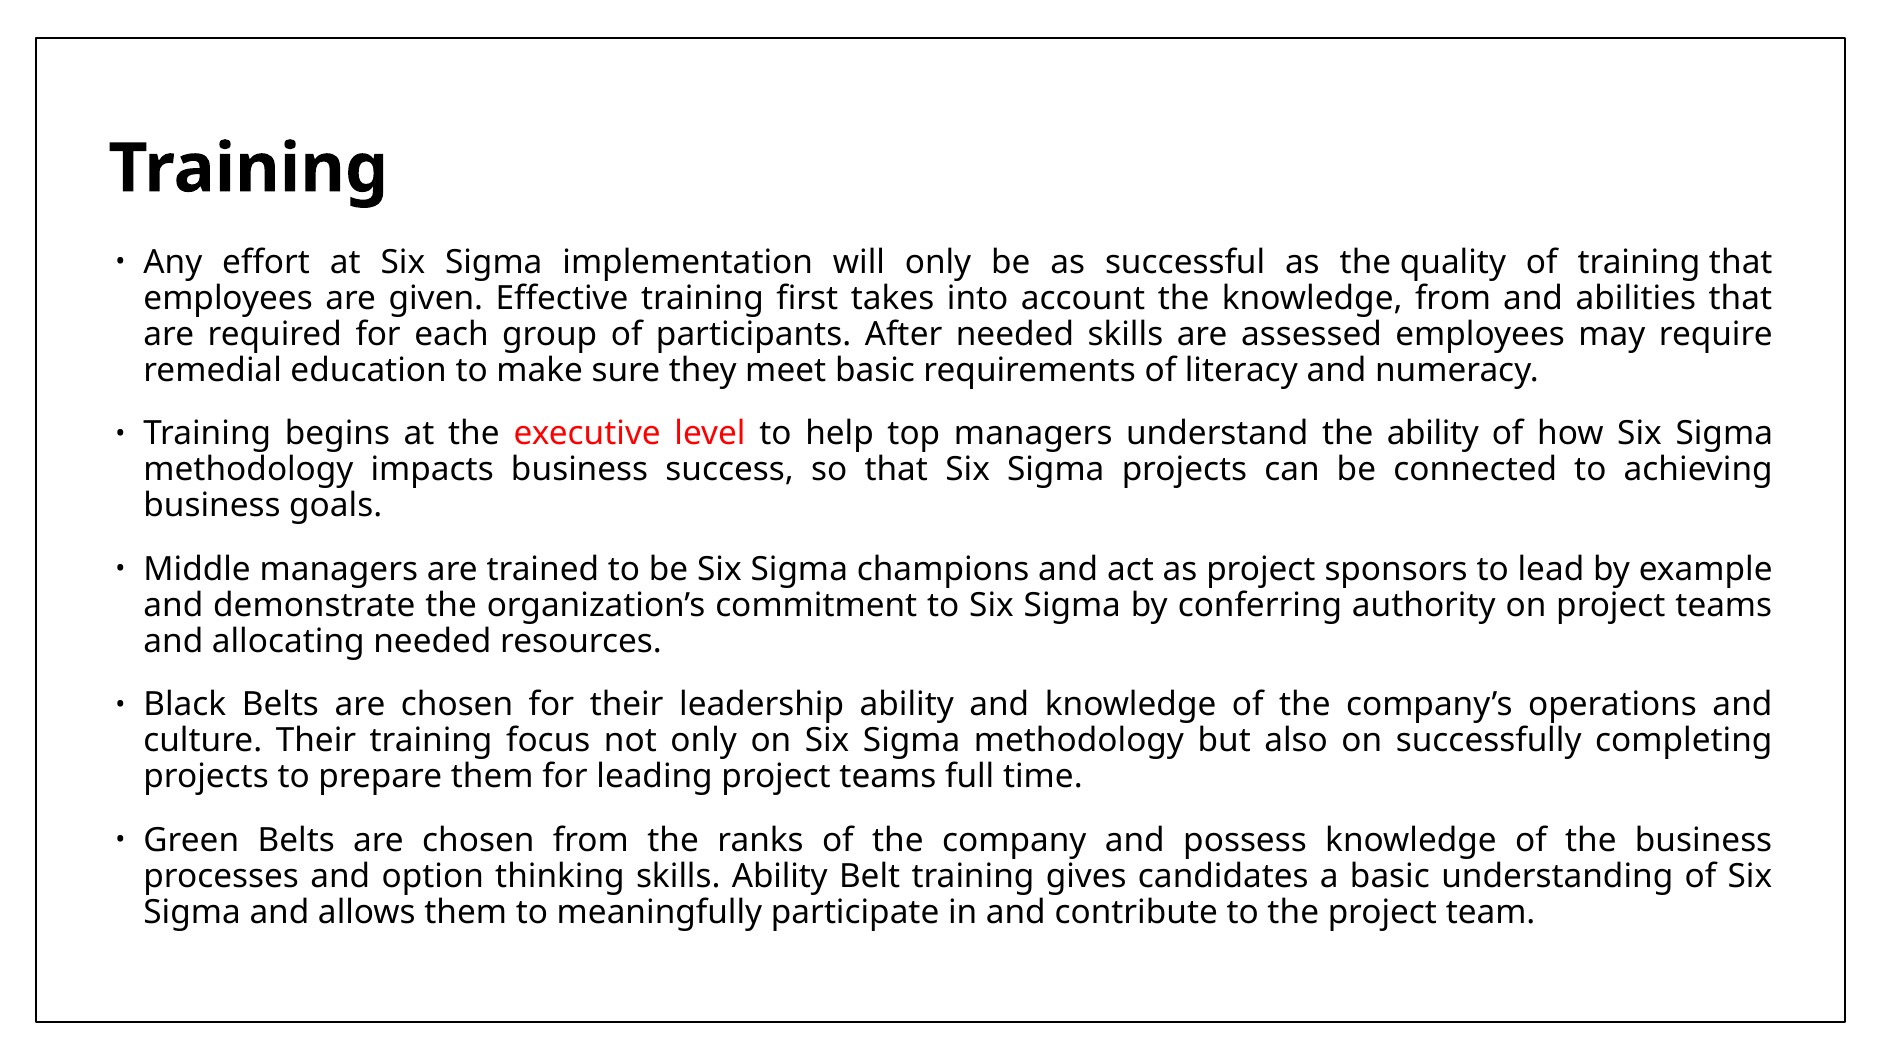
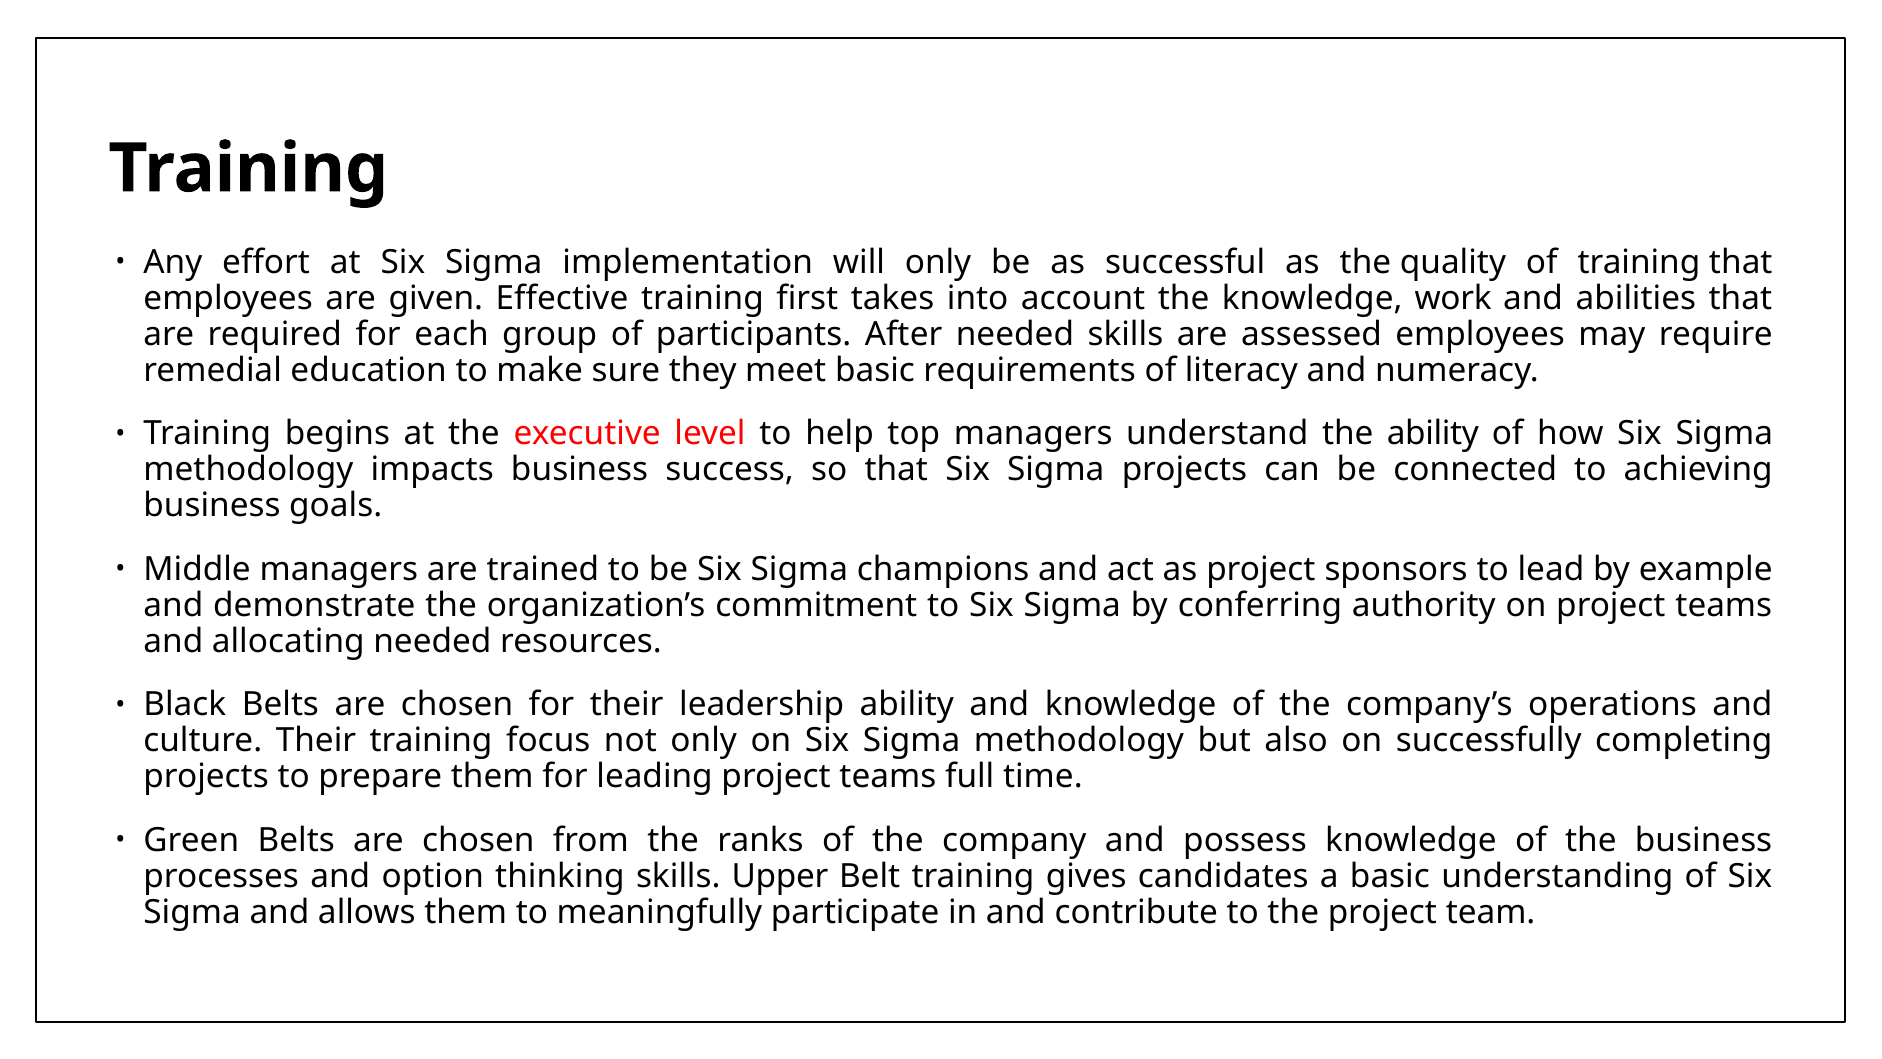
knowledge from: from -> work
skills Ability: Ability -> Upper
